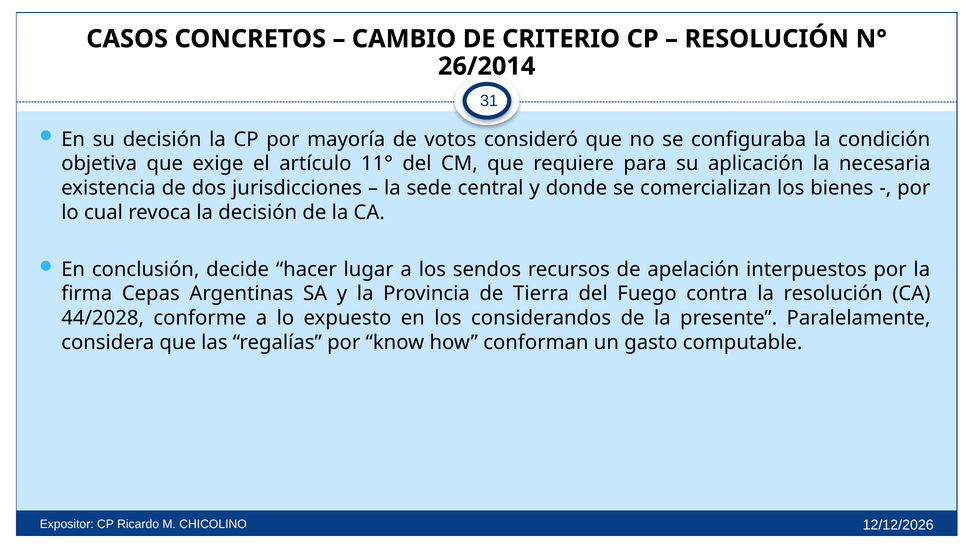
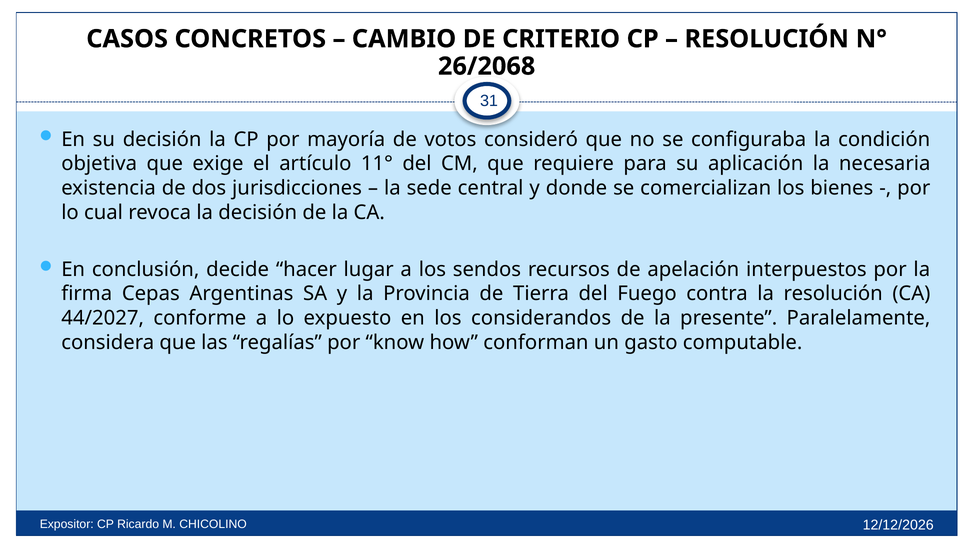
26/2014: 26/2014 -> 26/2068
44/2028: 44/2028 -> 44/2027
